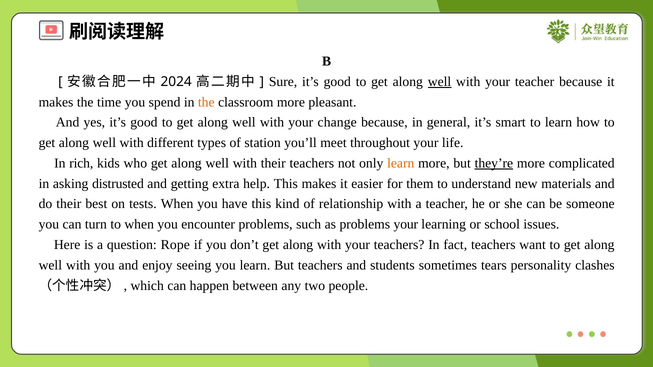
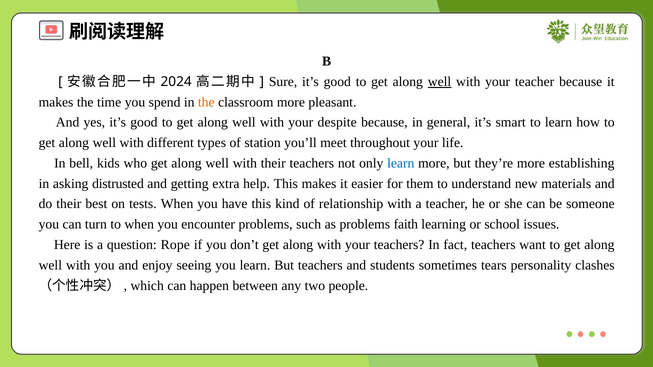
change: change -> despite
rich: rich -> bell
learn at (401, 163) colour: orange -> blue
they’re underline: present -> none
complicated: complicated -> establishing
problems your: your -> faith
